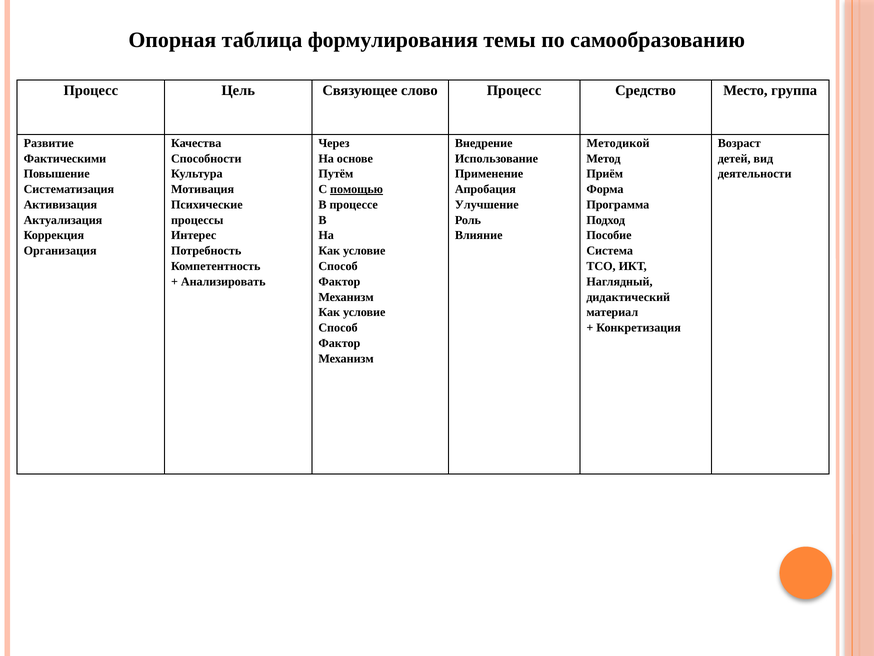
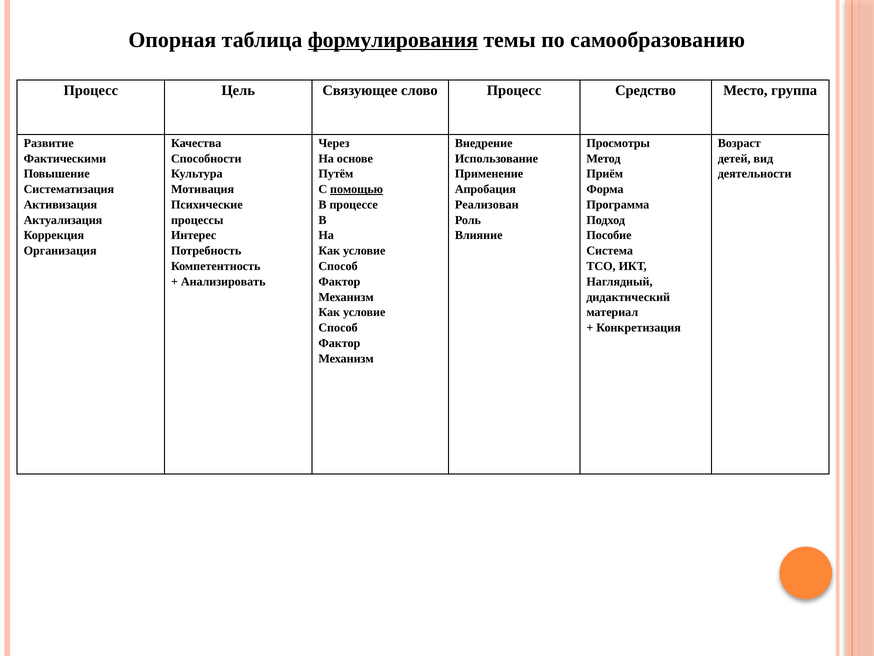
формулирования underline: none -> present
Методикой: Методикой -> Просмотры
Улучшение: Улучшение -> Реализован
